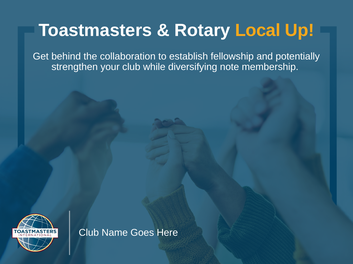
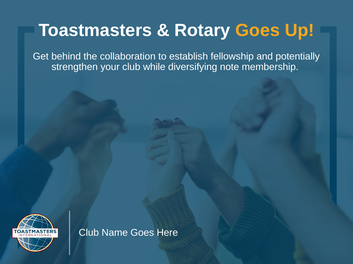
Rotary Local: Local -> Goes
